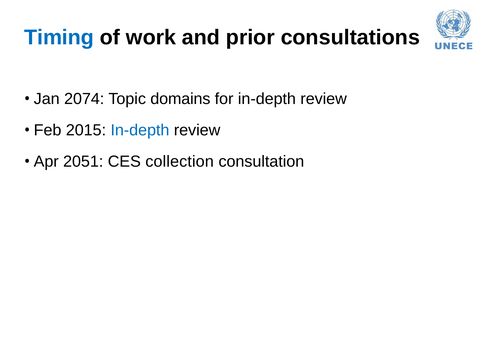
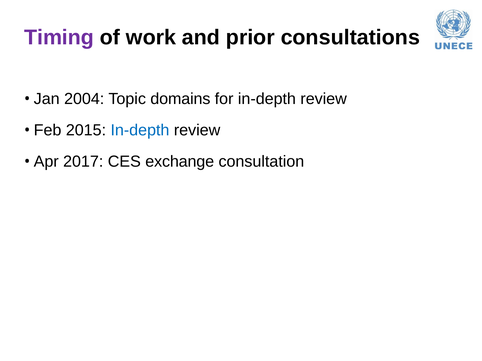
Timing colour: blue -> purple
2074: 2074 -> 2004
2051: 2051 -> 2017
collection: collection -> exchange
